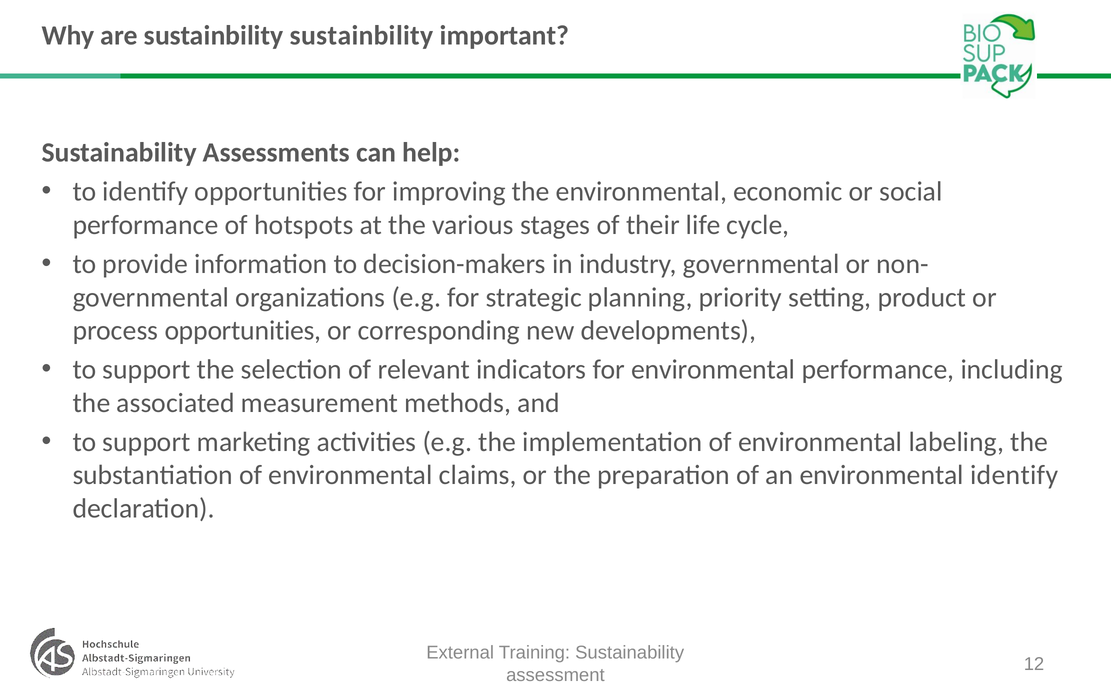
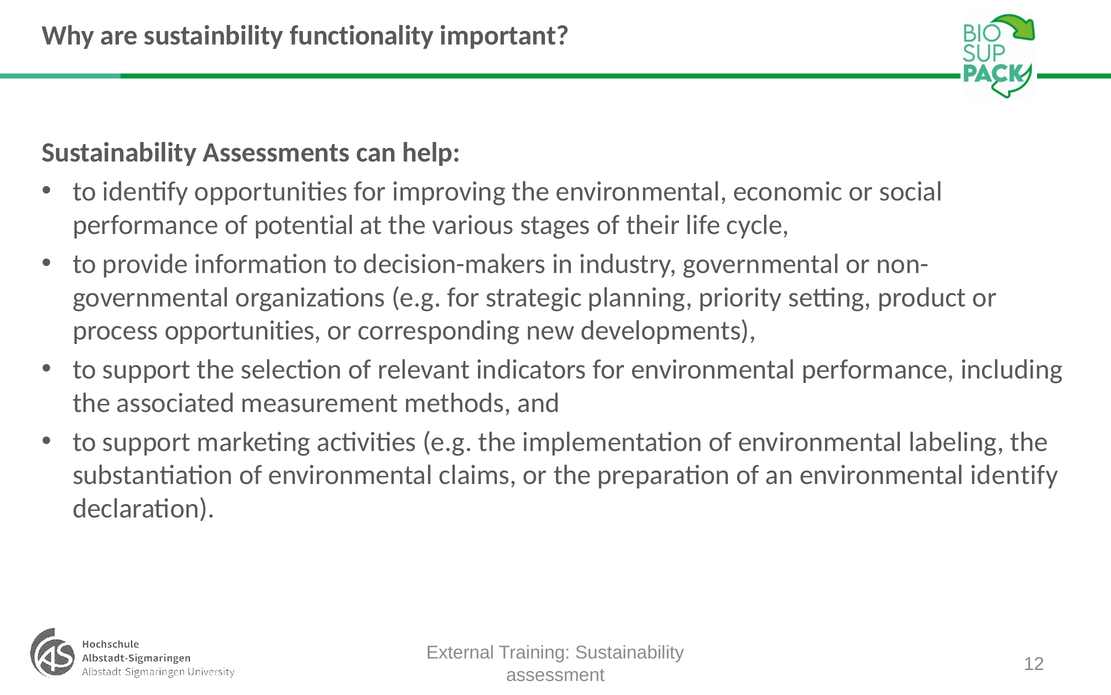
sustainbility sustainbility: sustainbility -> functionality
hotspots: hotspots -> potential
